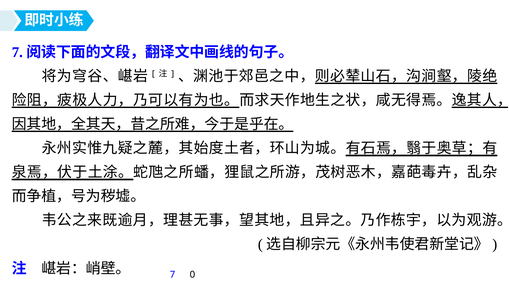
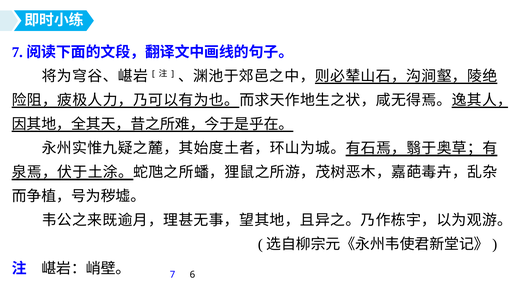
0: 0 -> 6
